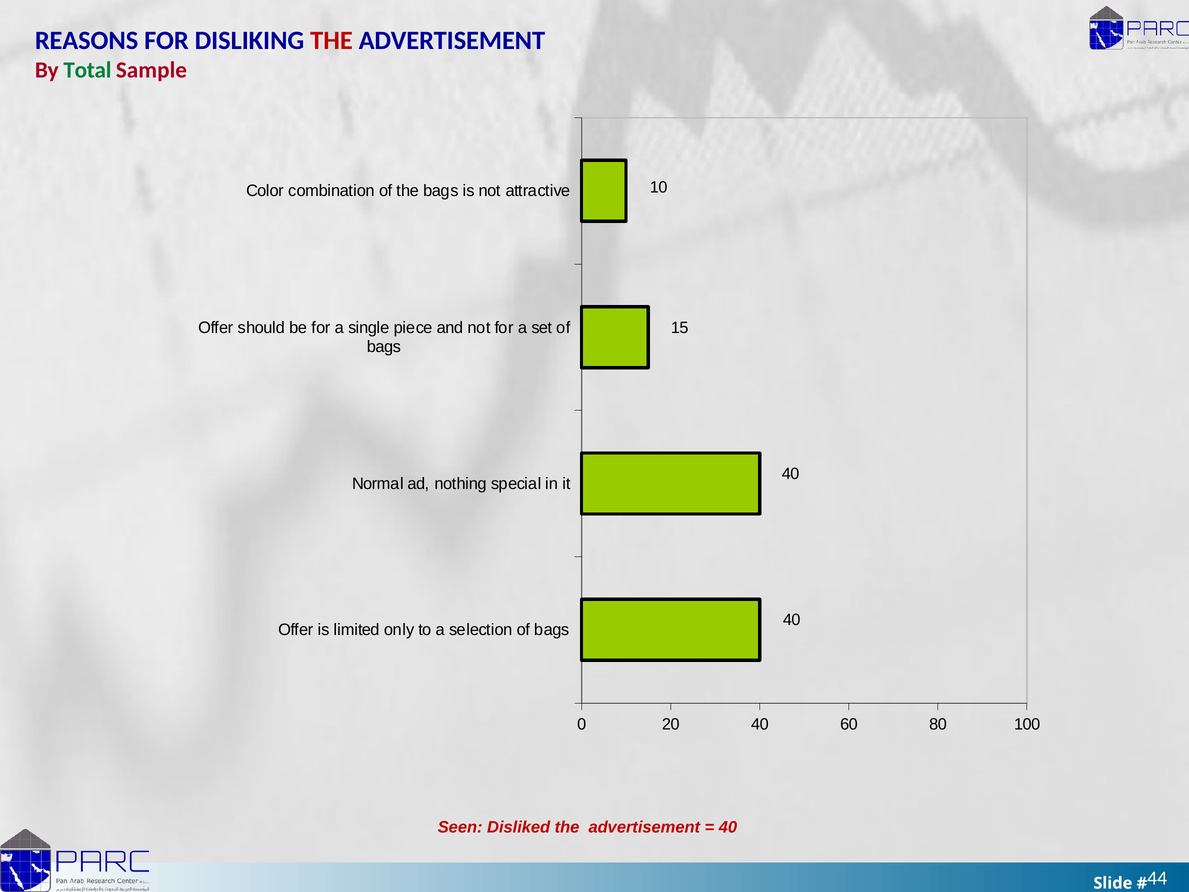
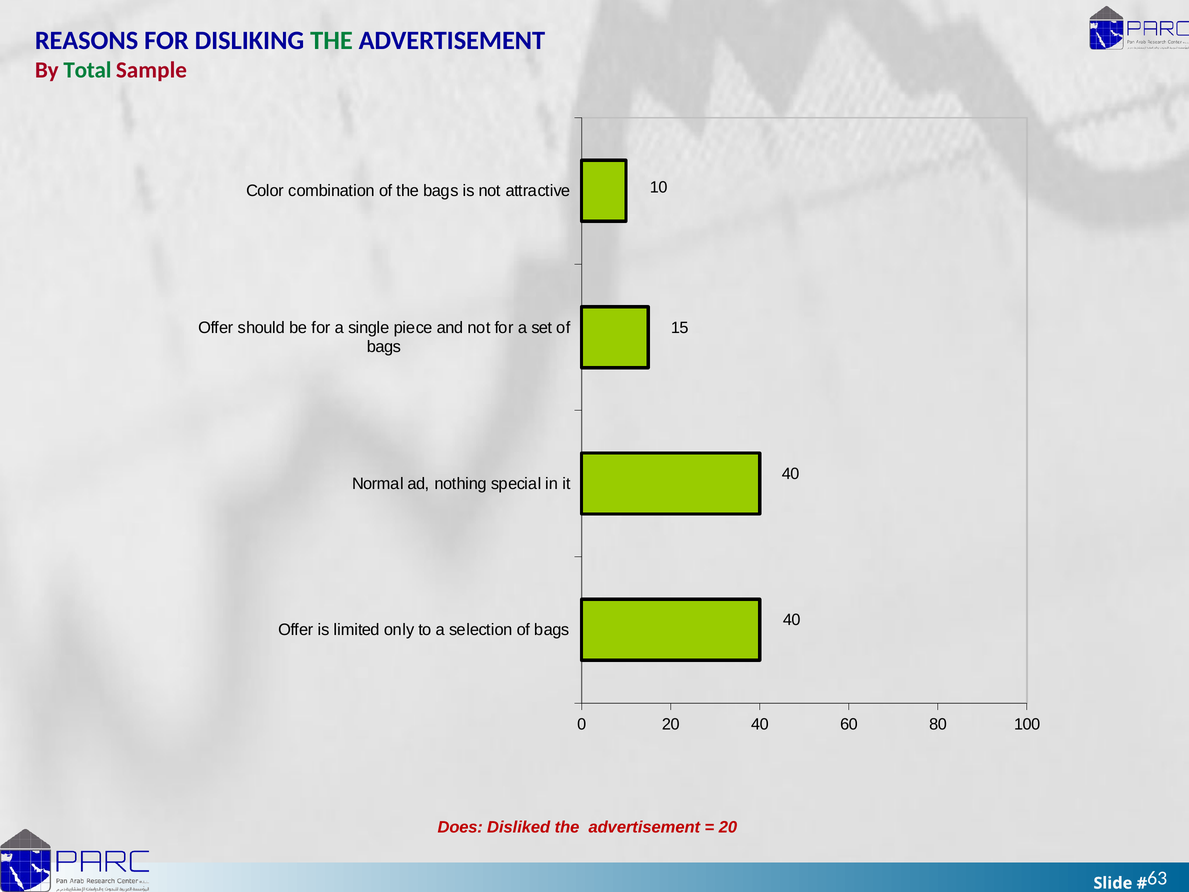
THE at (331, 41) colour: red -> green
Seen: Seen -> Does
40 at (728, 827): 40 -> 20
44: 44 -> 63
